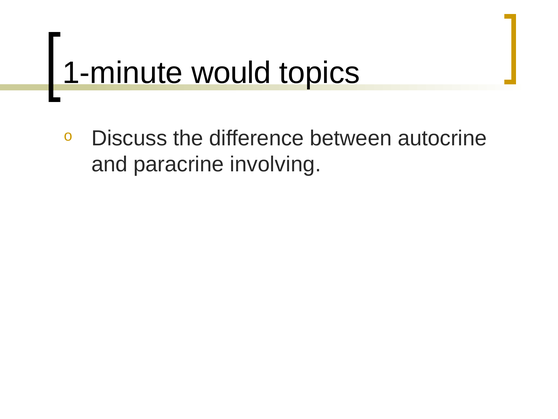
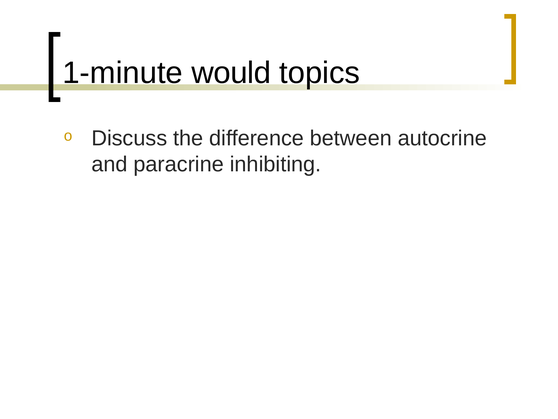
involving: involving -> inhibiting
